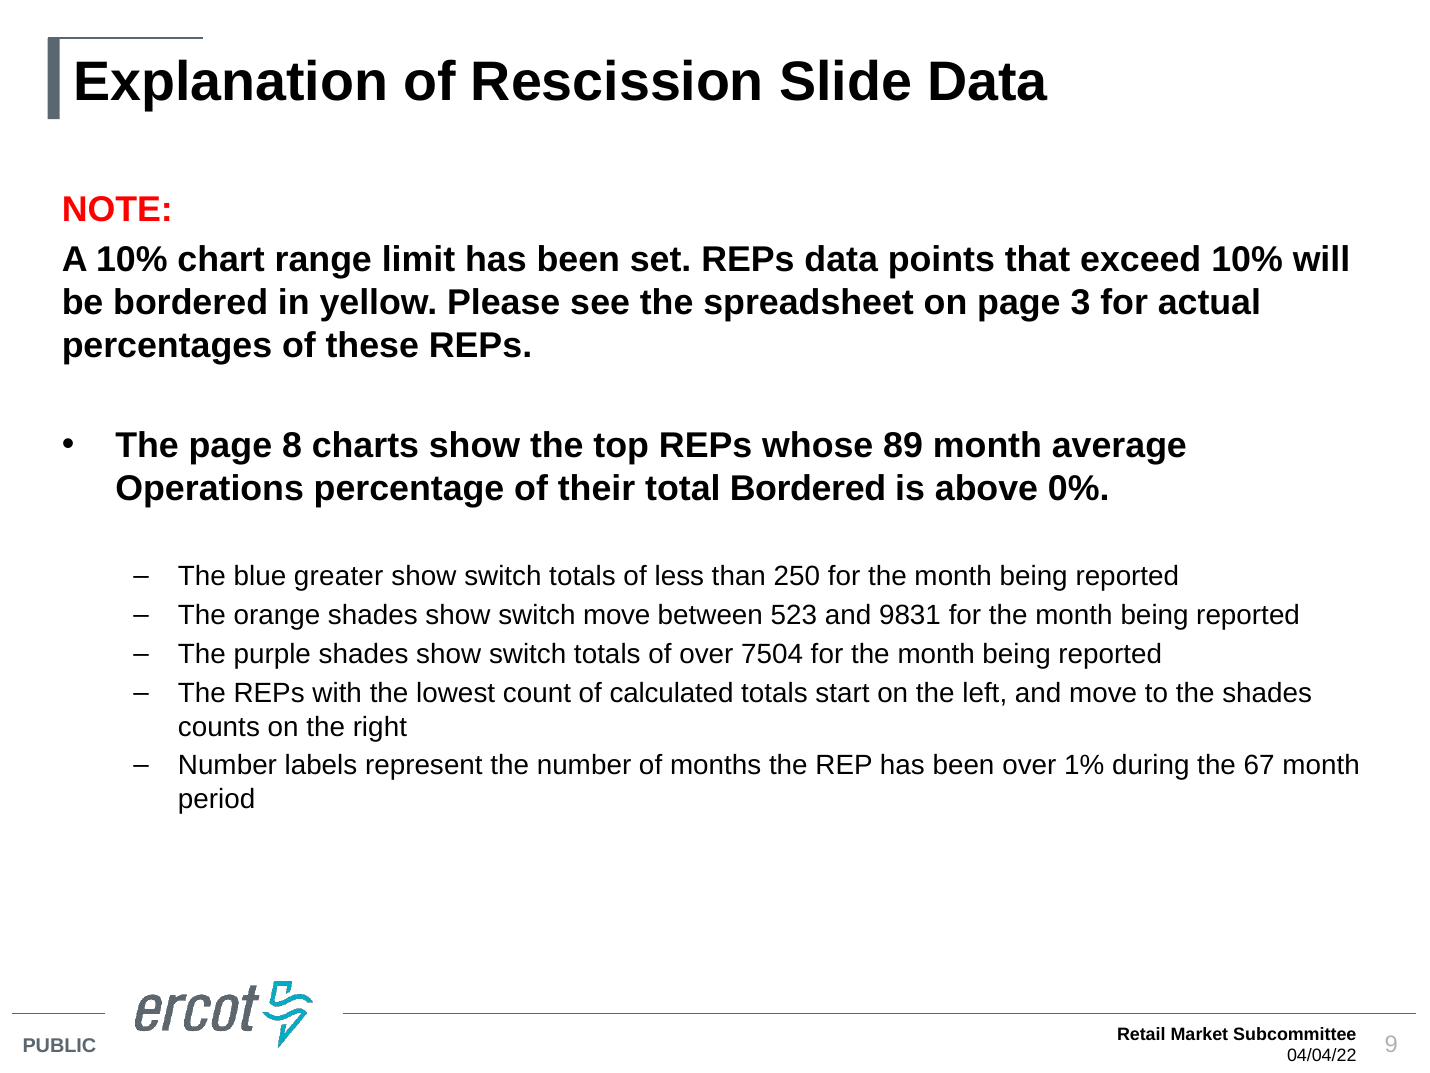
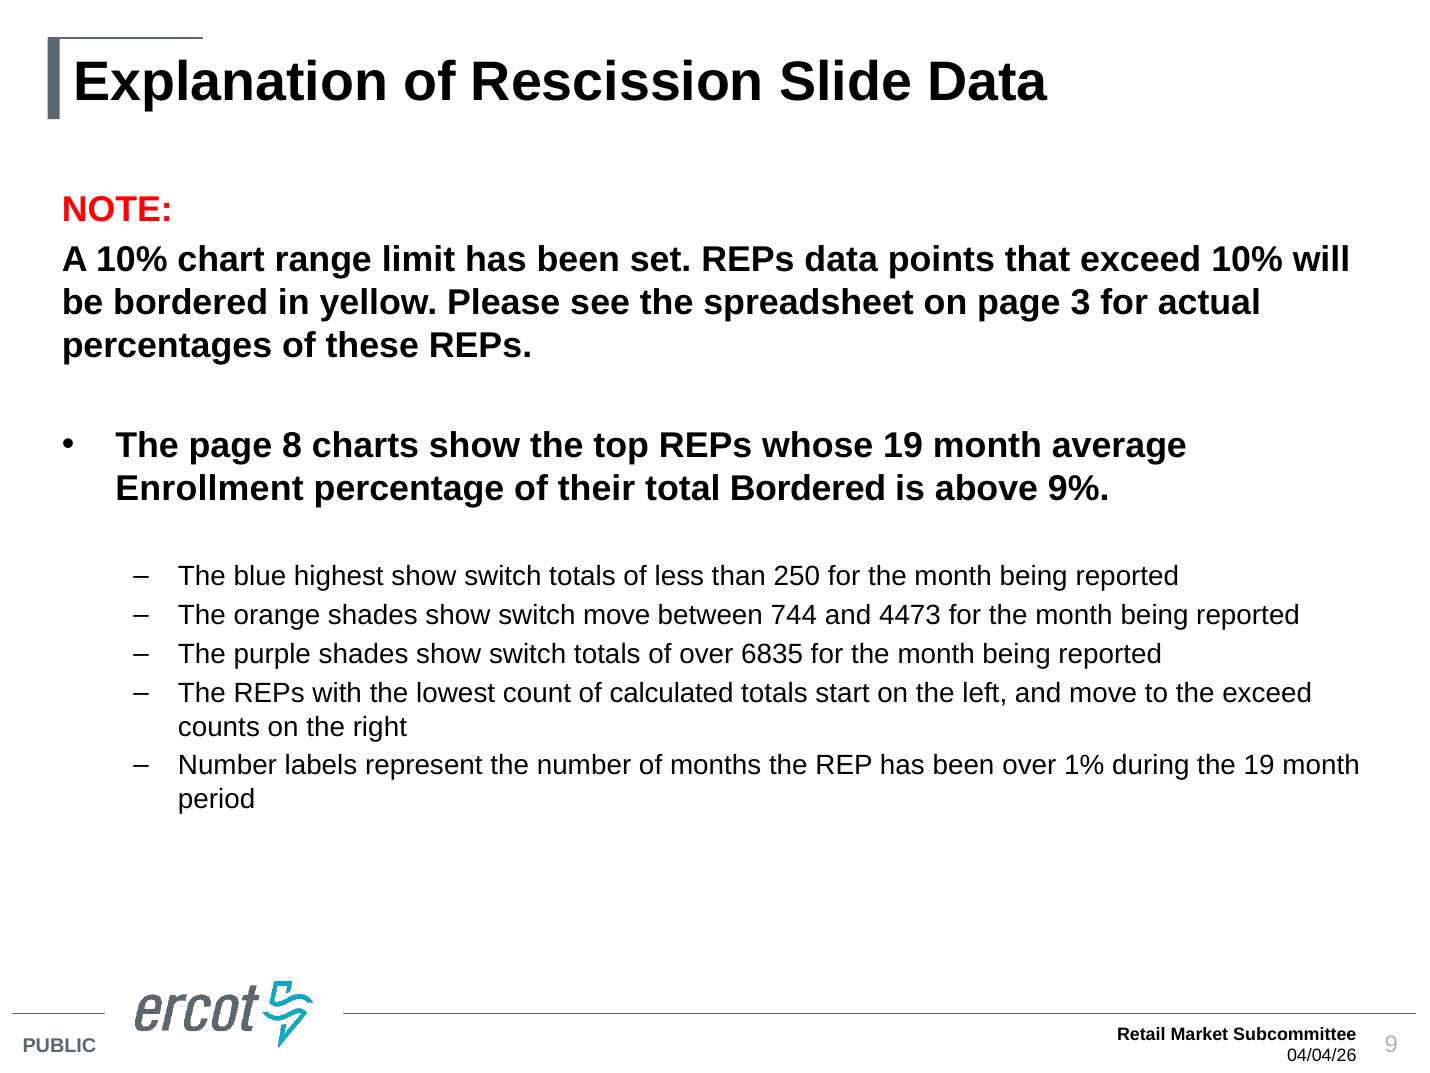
whose 89: 89 -> 19
Operations: Operations -> Enrollment
0%: 0% -> 9%
greater: greater -> highest
523: 523 -> 744
9831: 9831 -> 4473
7504: 7504 -> 6835
the shades: shades -> exceed
the 67: 67 -> 19
04/04/22: 04/04/22 -> 04/04/26
